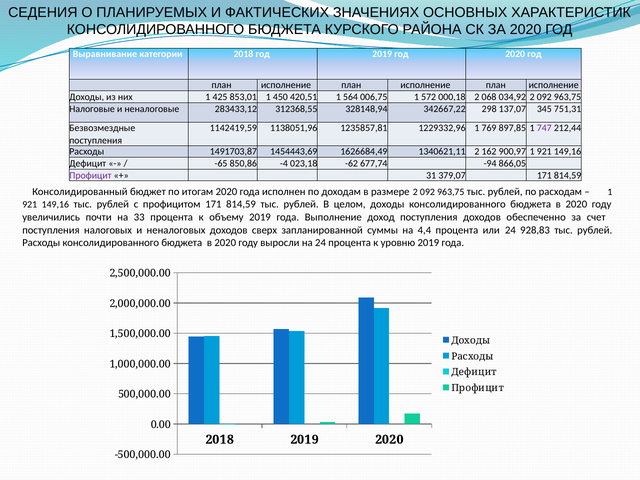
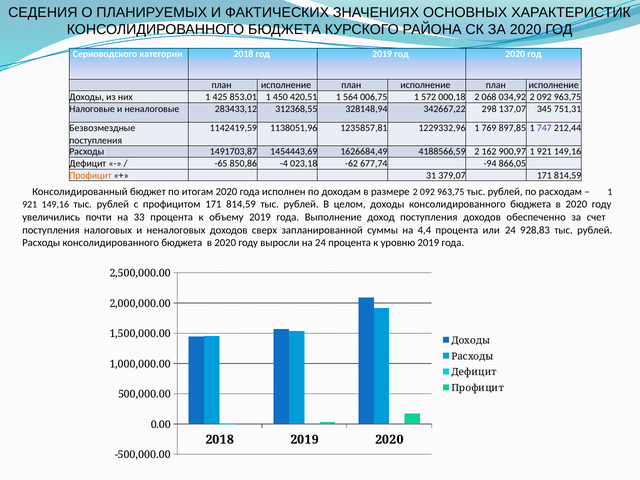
Выравнивание: Выравнивание -> Серноводского
1340621,11: 1340621,11 -> 4188566,59
Профицит at (90, 175) colour: purple -> orange
